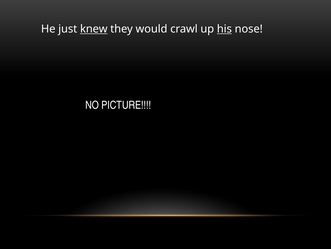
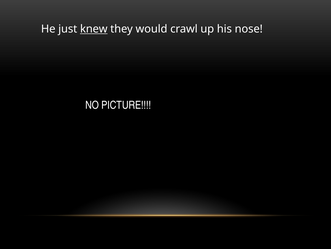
his underline: present -> none
